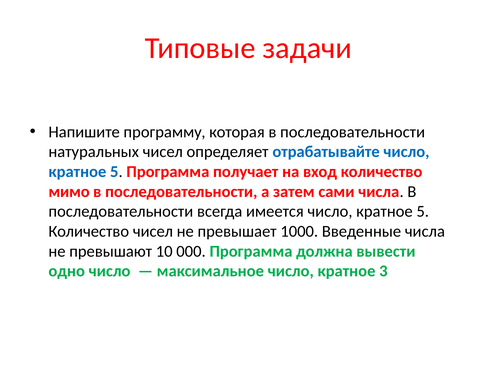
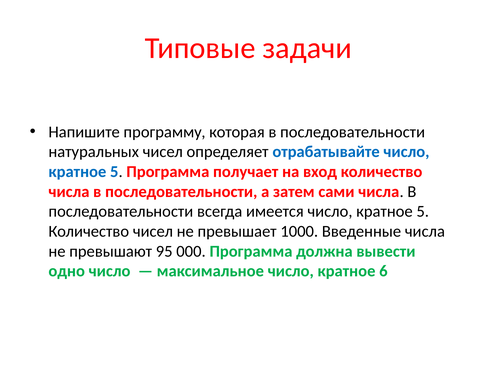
мимо at (69, 191): мимо -> числа
10: 10 -> 95
3: 3 -> 6
